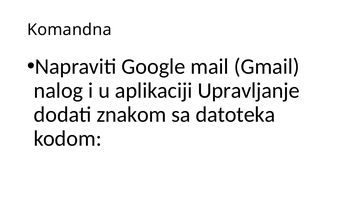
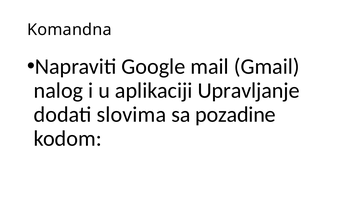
znakom: znakom -> slovima
datoteka: datoteka -> pozadine
